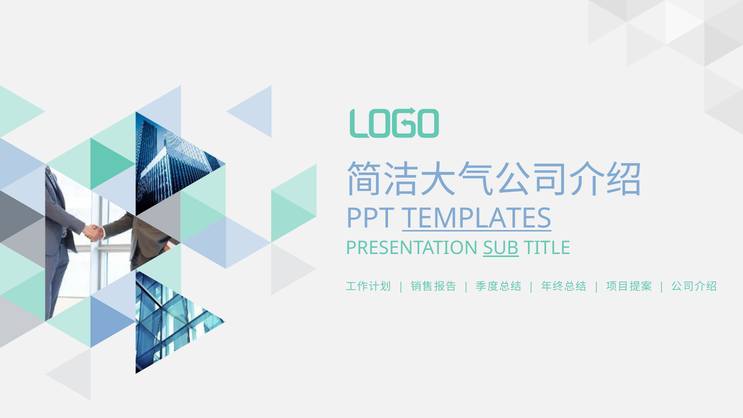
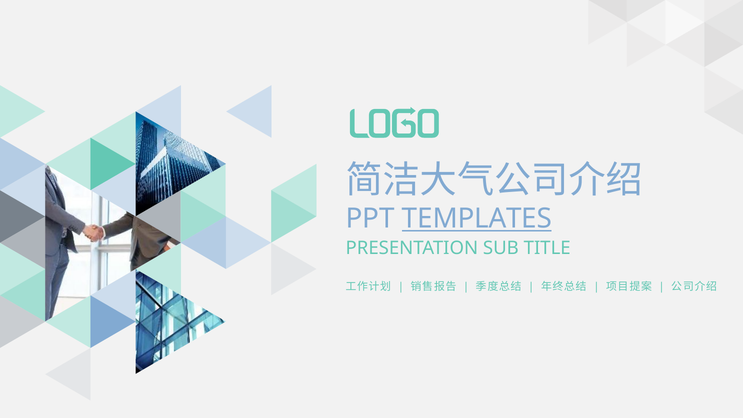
SUB underline: present -> none
